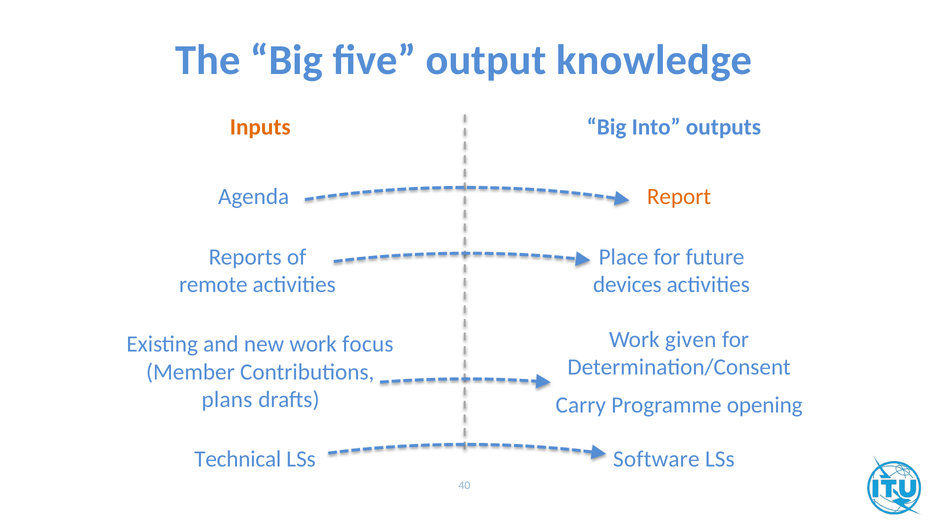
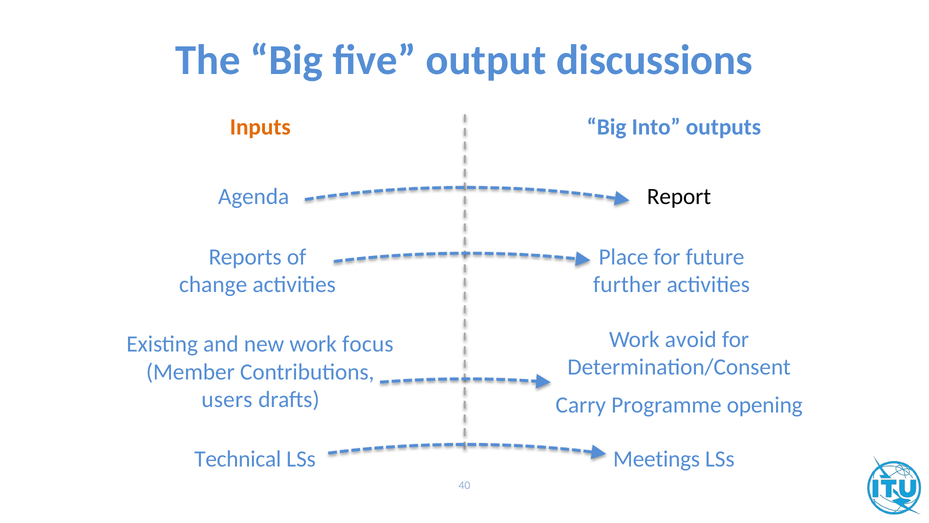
knowledge: knowledge -> discussions
Report colour: orange -> black
remote: remote -> change
devices: devices -> further
given: given -> avoid
plans: plans -> users
Software: Software -> Meetings
